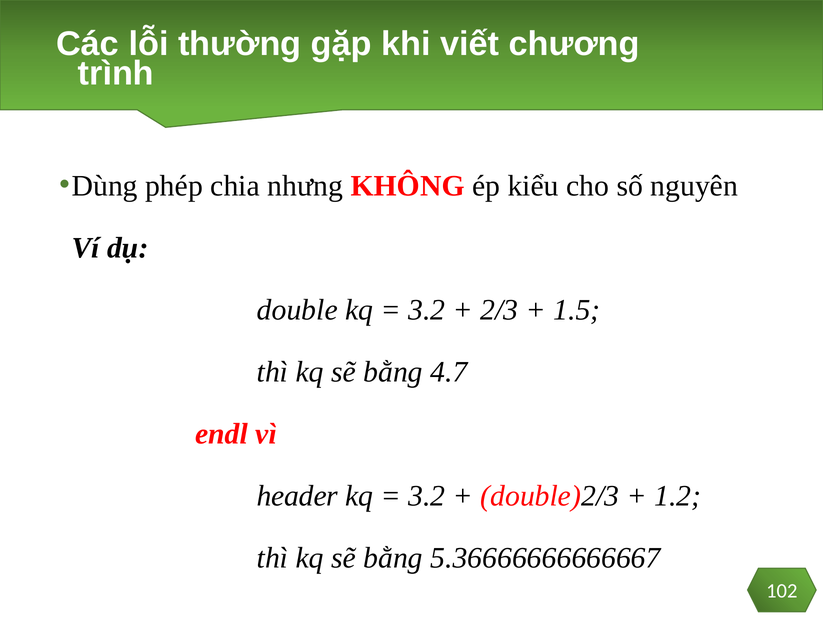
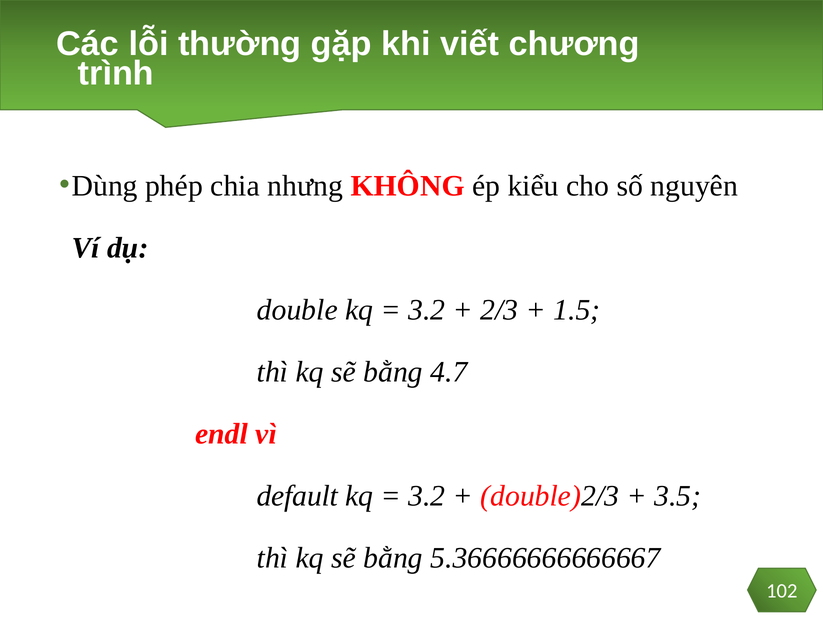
header: header -> default
1.2: 1.2 -> 3.5
